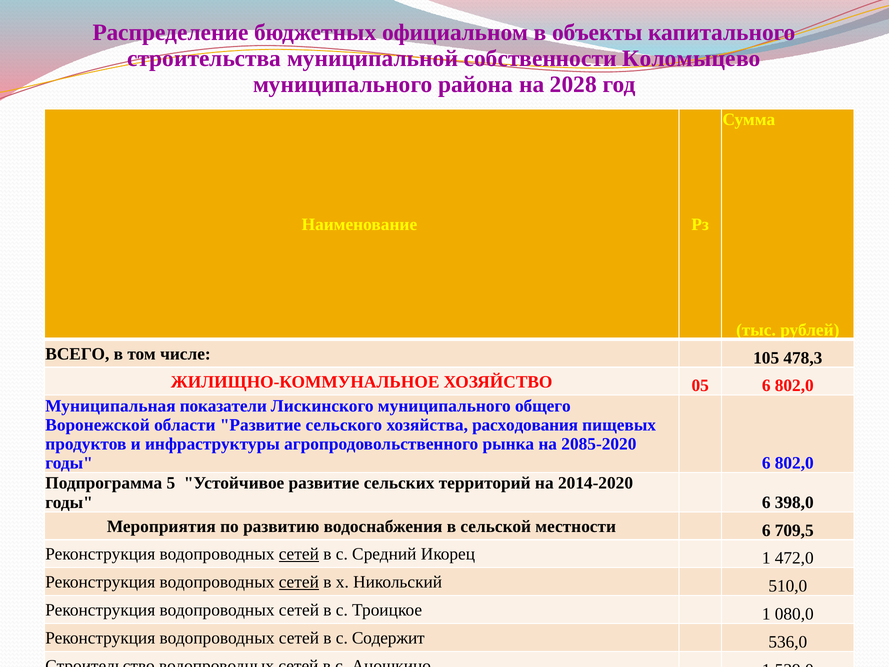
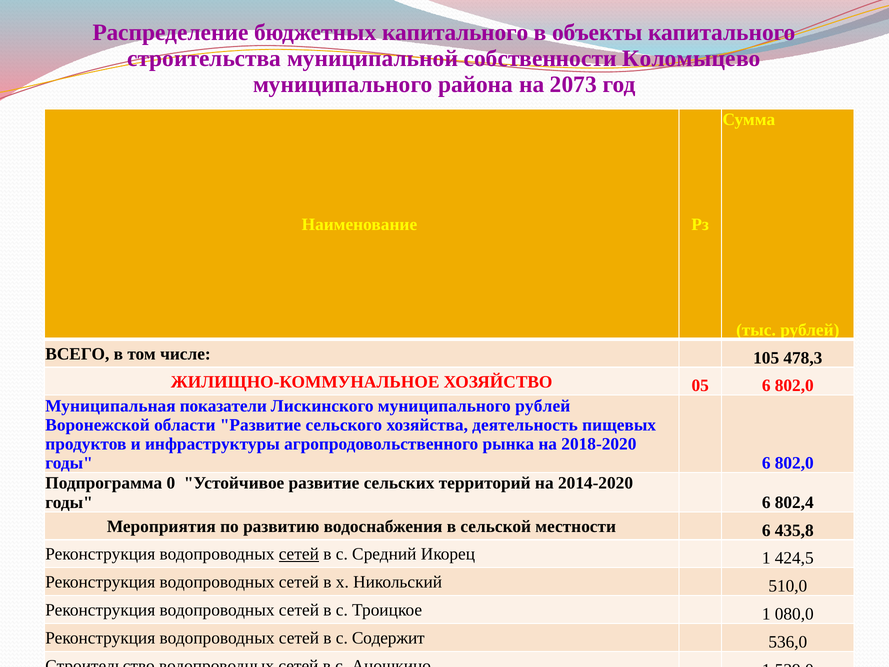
бюджетных официальном: официальном -> капитального
2028: 2028 -> 2073
муниципального общего: общего -> рублей
расходования: расходования -> деятельность
2085-2020: 2085-2020 -> 2018-2020
5: 5 -> 0
398,0: 398,0 -> 802,4
709,5: 709,5 -> 435,8
472,0: 472,0 -> 424,5
сетей at (299, 582) underline: present -> none
